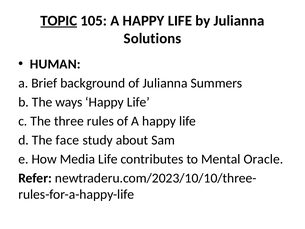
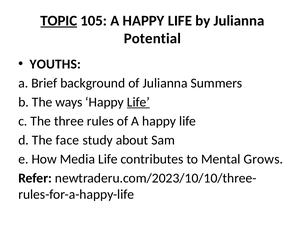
Solutions: Solutions -> Potential
HUMAN: HUMAN -> YOUTHS
Life at (138, 102) underline: none -> present
Oracle: Oracle -> Grows
